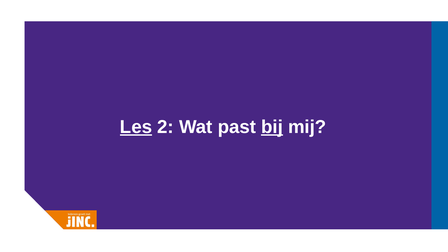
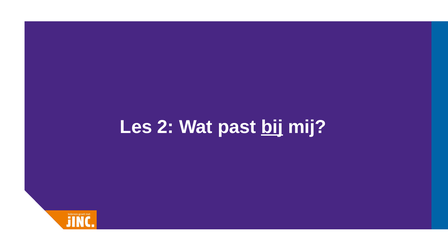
Les underline: present -> none
